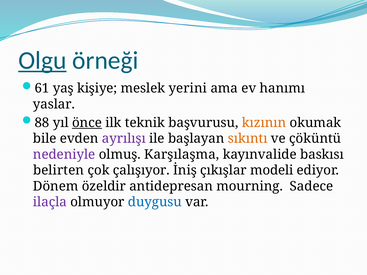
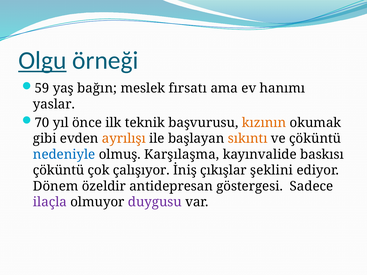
61: 61 -> 59
kişiye: kişiye -> bağın
yerini: yerini -> fırsatı
88: 88 -> 70
önce underline: present -> none
bile: bile -> gibi
ayrılışı colour: purple -> orange
nedeniyle colour: purple -> blue
belirten at (59, 170): belirten -> çöküntü
modeli: modeli -> şeklini
mourning: mourning -> göstergesi
duygusu colour: blue -> purple
